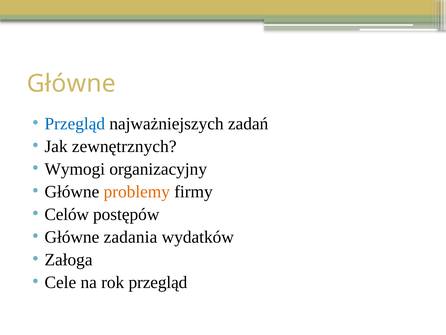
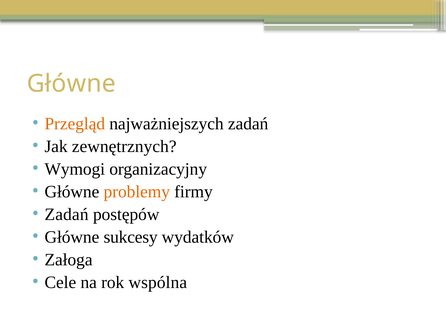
Przegląd at (75, 123) colour: blue -> orange
Celów at (67, 214): Celów -> Zadań
zadania: zadania -> sukcesy
rok przegląd: przegląd -> wspólna
